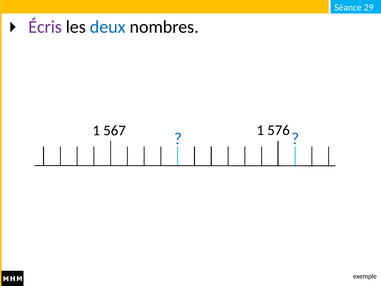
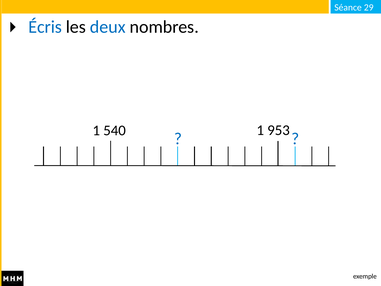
Écris colour: purple -> blue
567: 567 -> 540
576: 576 -> 953
